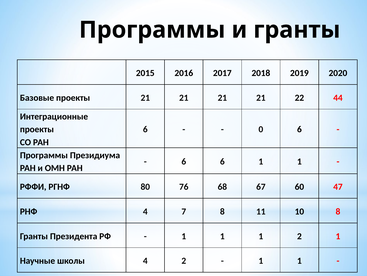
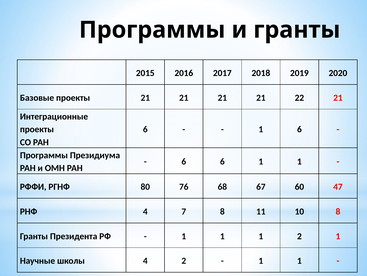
22 44: 44 -> 21
0 at (261, 129): 0 -> 1
